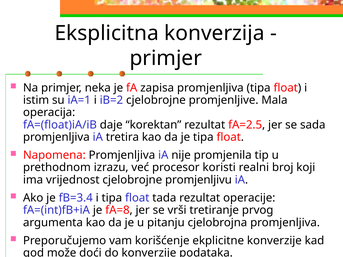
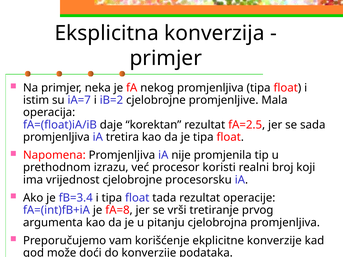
zapisa: zapisa -> nekog
iA=1: iA=1 -> iA=7
promjenljivu: promjenljivu -> procesorsku
